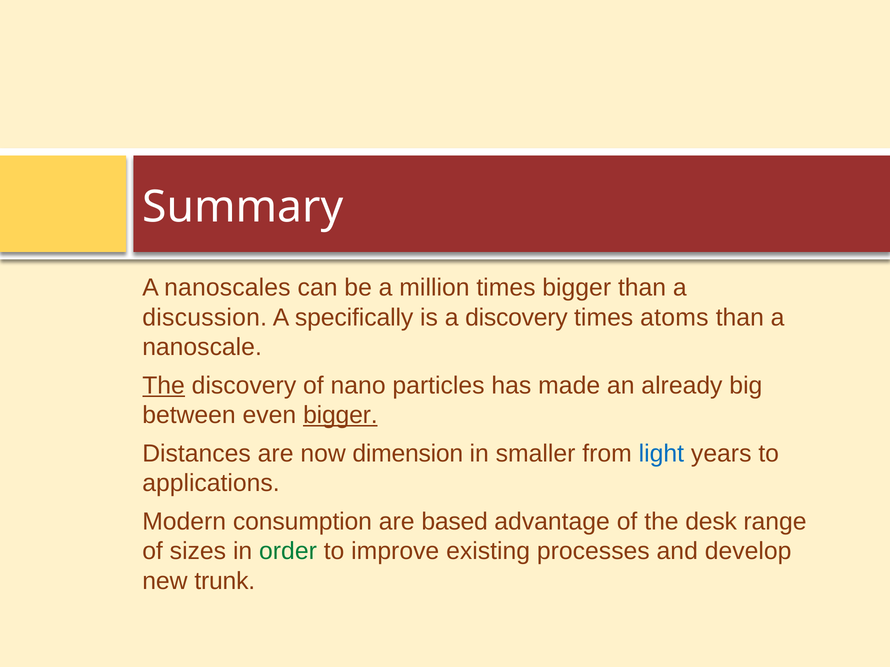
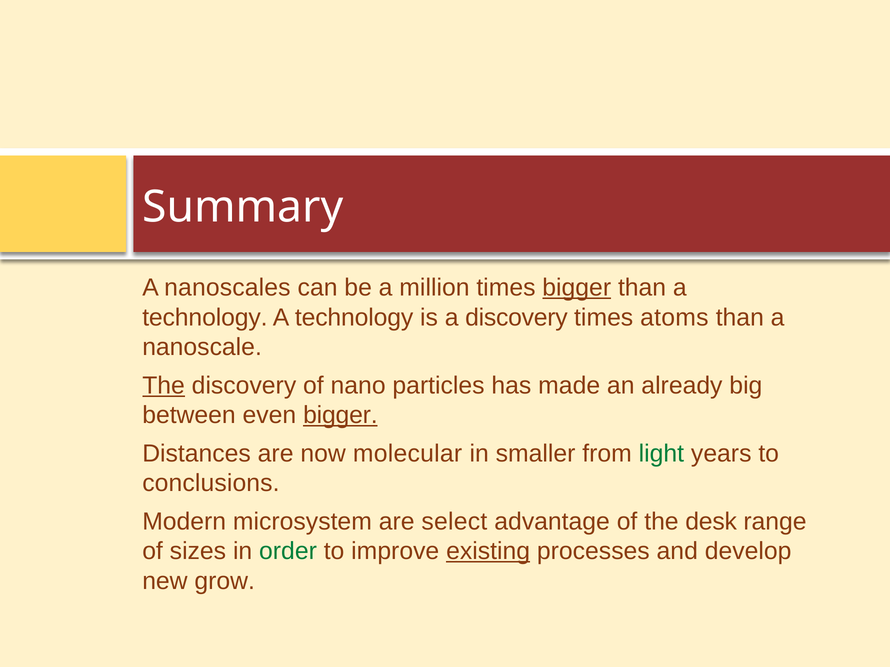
bigger at (577, 288) underline: none -> present
discussion at (205, 318): discussion -> technology
specifically at (354, 318): specifically -> technology
dimension: dimension -> molecular
light colour: blue -> green
applications: applications -> conclusions
consumption: consumption -> microsystem
based: based -> select
existing underline: none -> present
trunk: trunk -> grow
